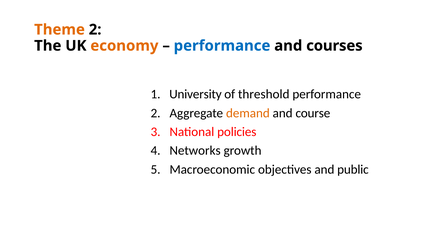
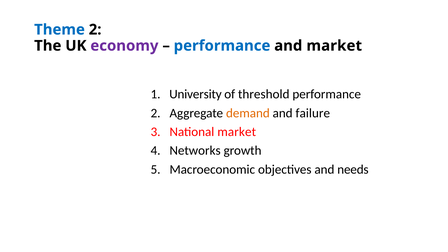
Theme colour: orange -> blue
economy colour: orange -> purple
and courses: courses -> market
course: course -> failure
National policies: policies -> market
public: public -> needs
